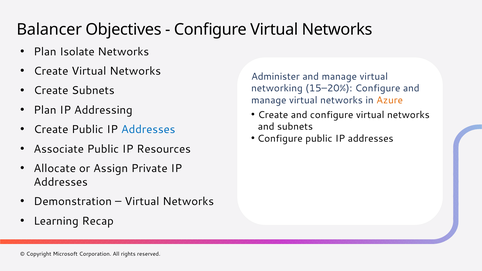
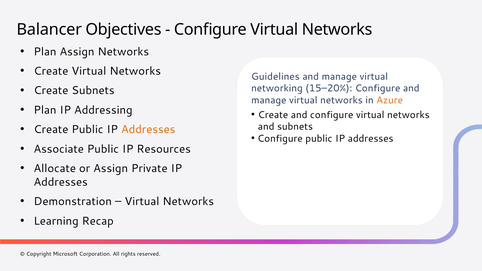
Plan Isolate: Isolate -> Assign
Administer: Administer -> Guidelines
Addresses at (148, 130) colour: blue -> orange
